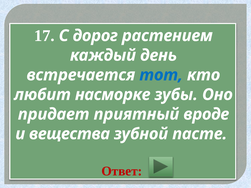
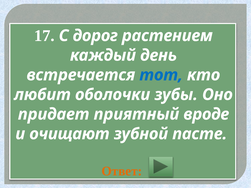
насморке: насморке -> оболочки
вещества: вещества -> очищают
Ответ colour: red -> orange
